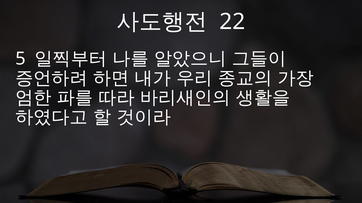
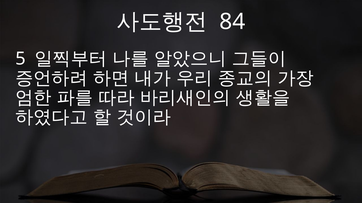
22: 22 -> 84
